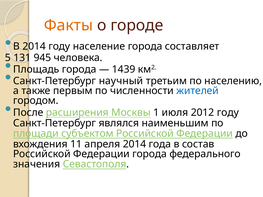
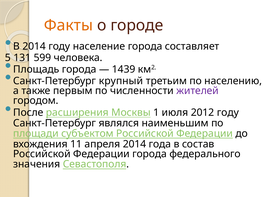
945: 945 -> 599
научный: научный -> крупный
жителей colour: blue -> purple
